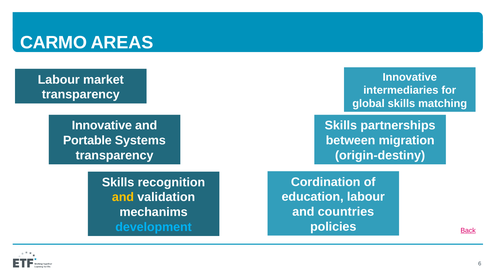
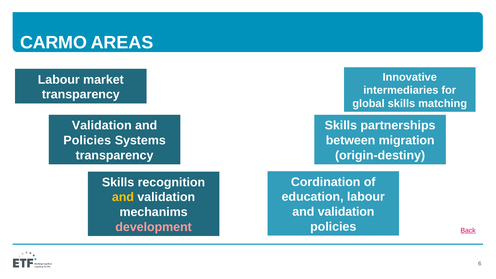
Innovative at (102, 126): Innovative -> Validation
Portable at (87, 140): Portable -> Policies
countries at (346, 212): countries -> validation
development colour: light blue -> pink
